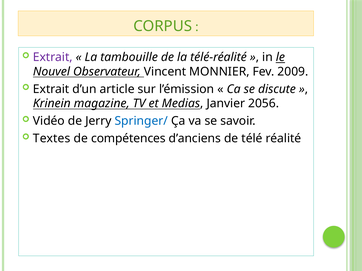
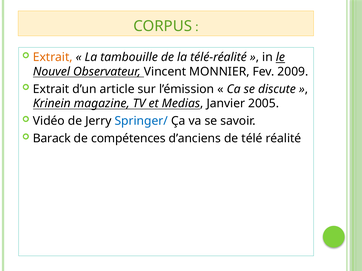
Extrait at (53, 57) colour: purple -> orange
2056: 2056 -> 2005
Textes: Textes -> Barack
